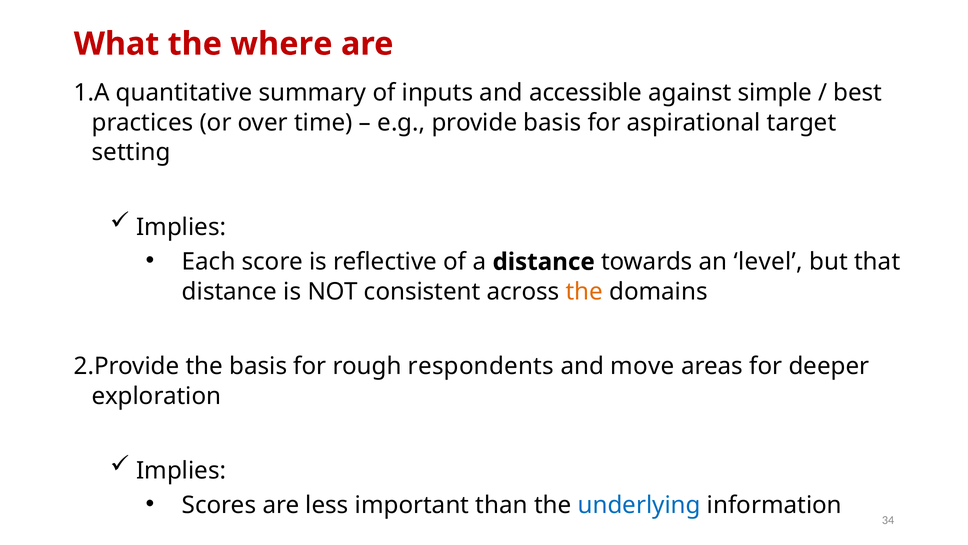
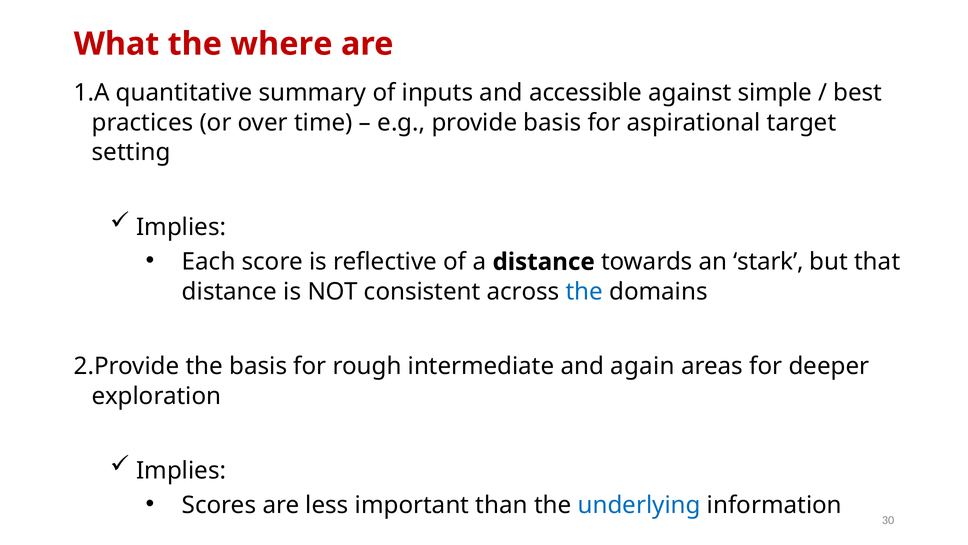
level: level -> stark
the at (584, 291) colour: orange -> blue
respondents: respondents -> intermediate
move: move -> again
34: 34 -> 30
